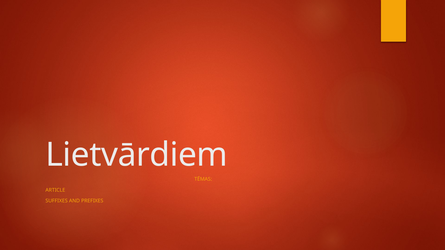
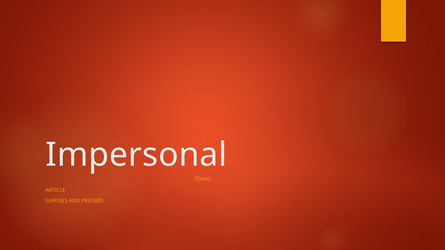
Lietvārdiem: Lietvārdiem -> Impersonal
